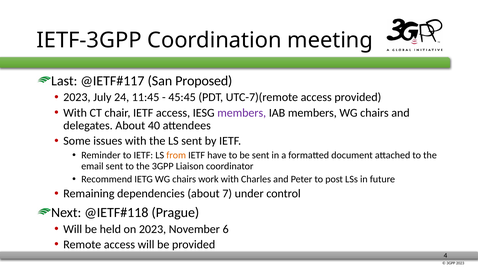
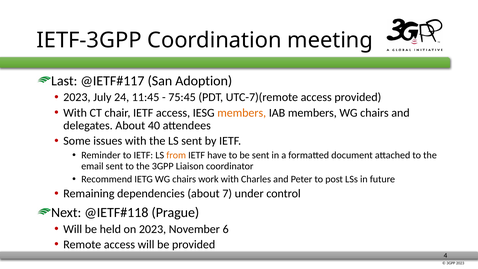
Proposed: Proposed -> Adoption
45:45: 45:45 -> 75:45
members at (242, 113) colour: purple -> orange
